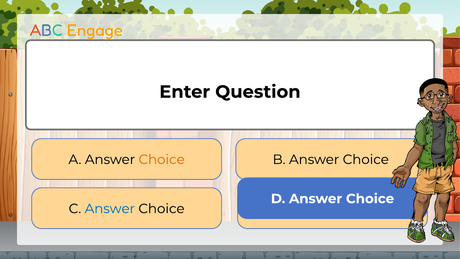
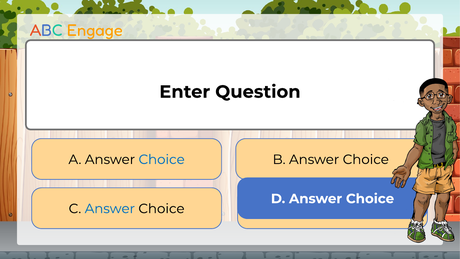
Choice at (162, 159) colour: orange -> blue
